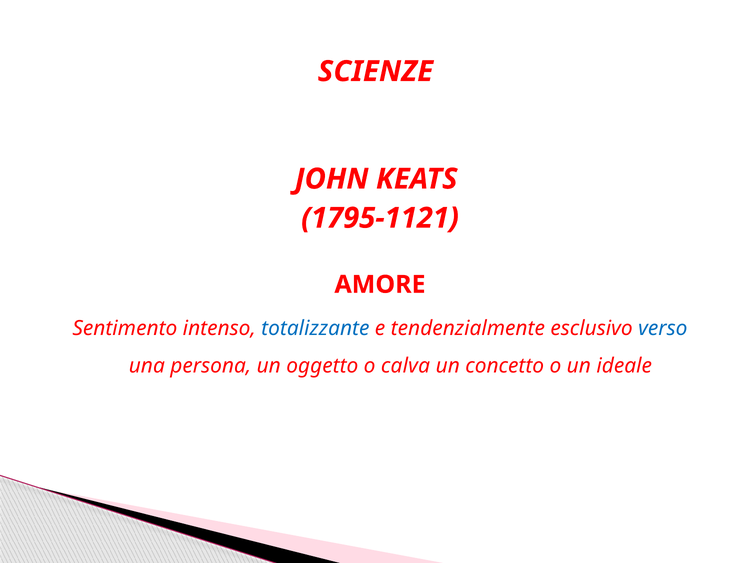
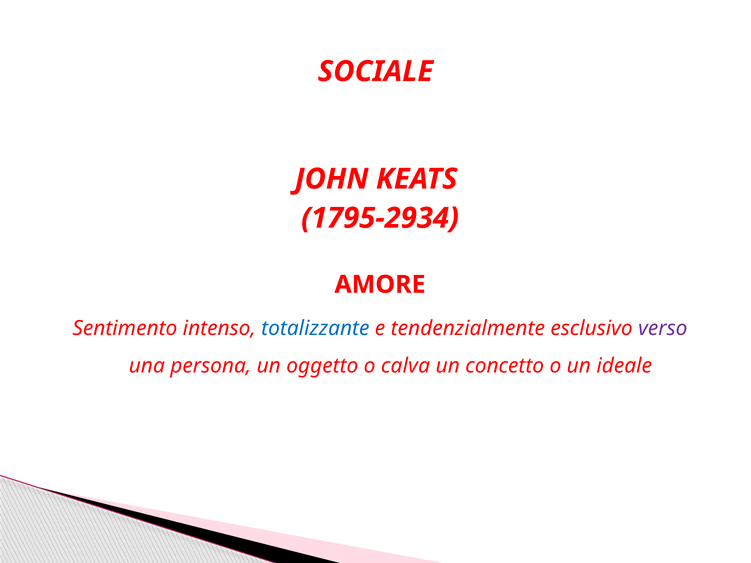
SCIENZE: SCIENZE -> SOCIALE
1795-1121: 1795-1121 -> 1795-2934
verso colour: blue -> purple
